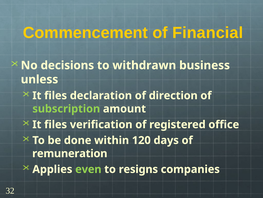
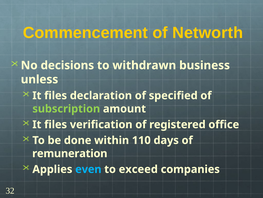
Financial: Financial -> Networth
direction: direction -> specified
120: 120 -> 110
even colour: light green -> light blue
resigns: resigns -> exceed
